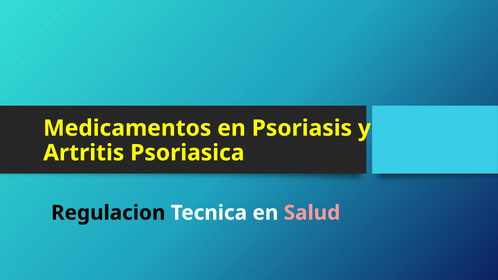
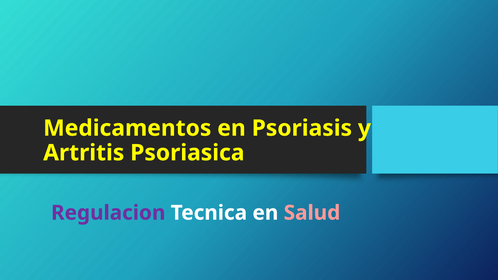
Regulacion colour: black -> purple
